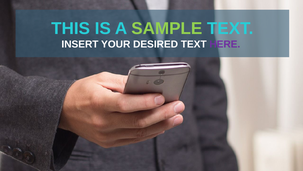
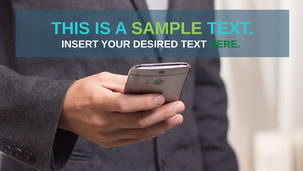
HERE colour: purple -> green
